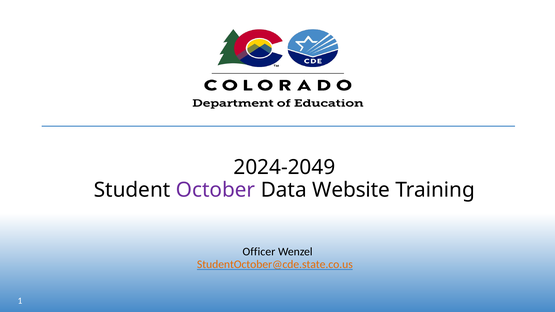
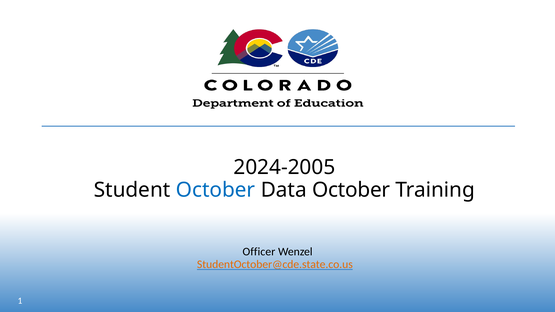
2024-2049: 2024-2049 -> 2024-2005
October at (216, 190) colour: purple -> blue
Data Website: Website -> October
